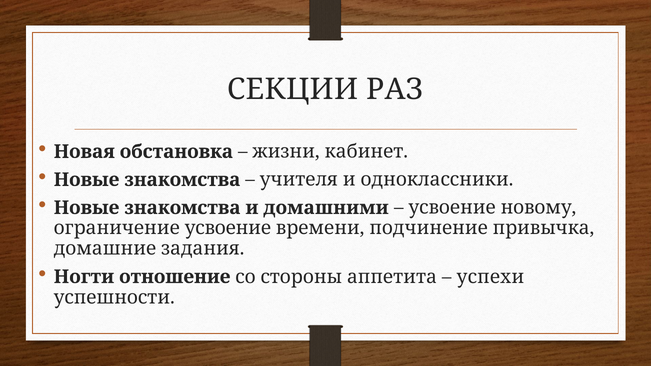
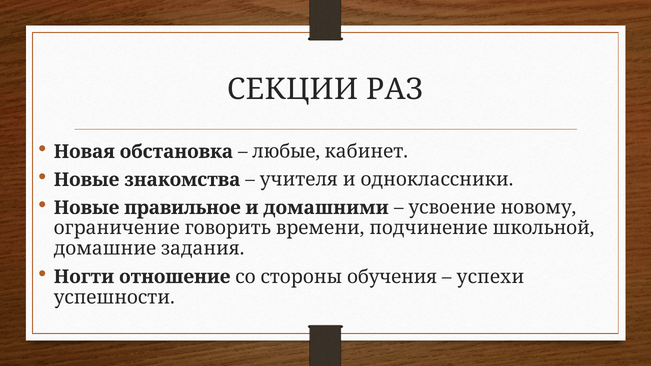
жизни: жизни -> любые
знакомства at (182, 208): знакомства -> правильное
ограничение усвоение: усвоение -> говорить
привычка: привычка -> школьной
аппетита: аппетита -> обучения
